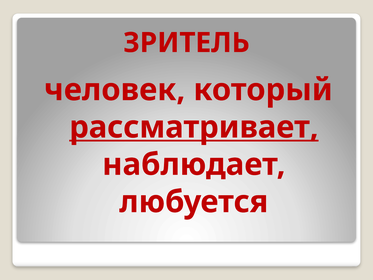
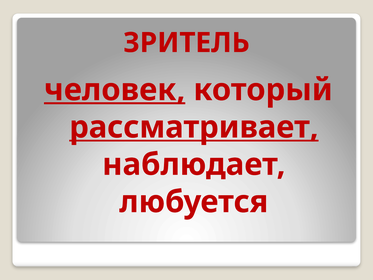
человек underline: none -> present
